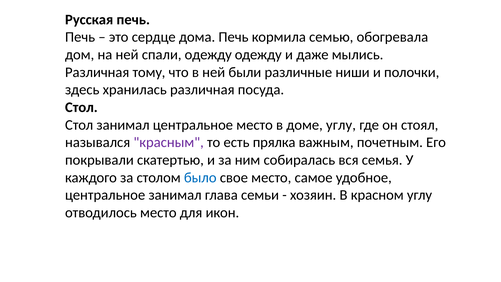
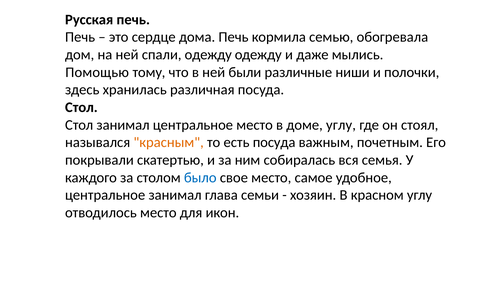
Различная at (97, 72): Различная -> Помощью
красным colour: purple -> orange
есть прялка: прялка -> посуда
